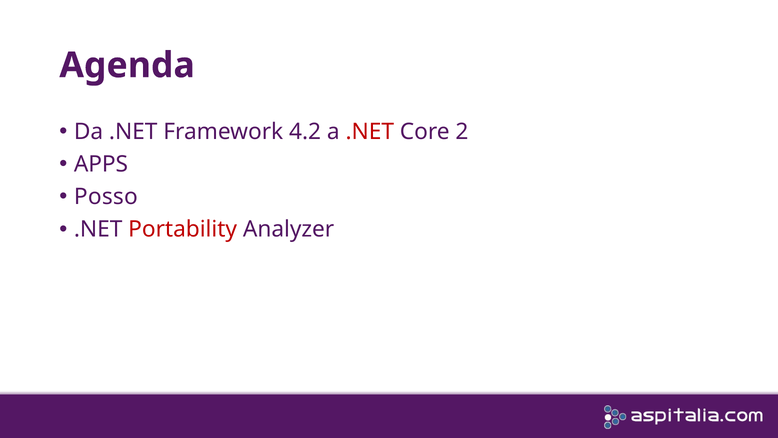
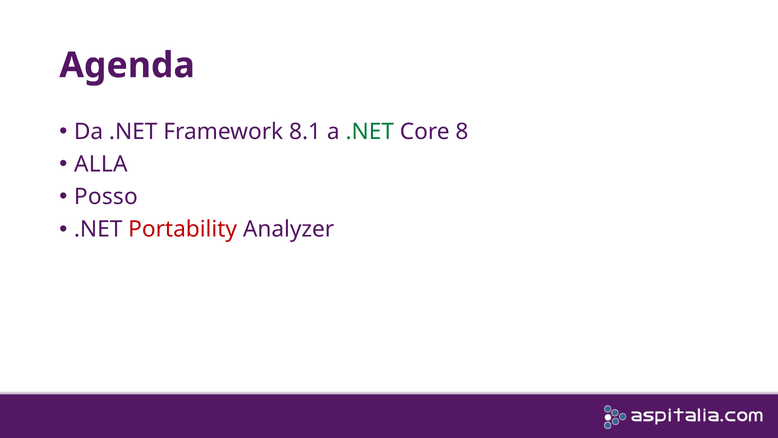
4.2: 4.2 -> 8.1
.NET at (370, 131) colour: red -> green
2: 2 -> 8
APPS: APPS -> ALLA
